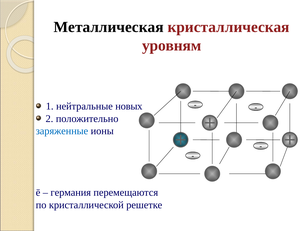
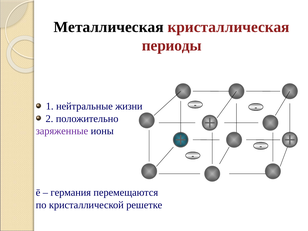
уровням: уровням -> периоды
новых: новых -> жизни
заряженные colour: blue -> purple
